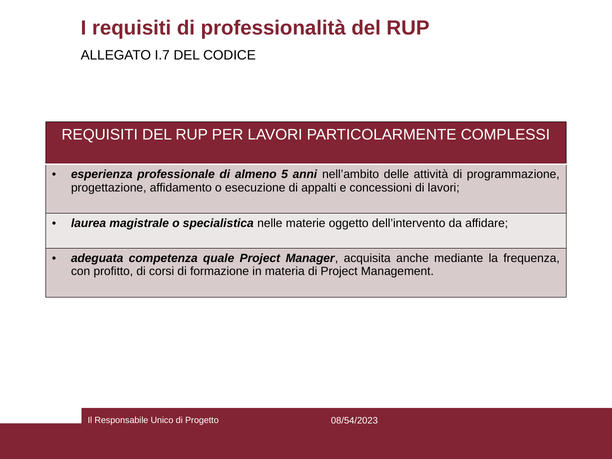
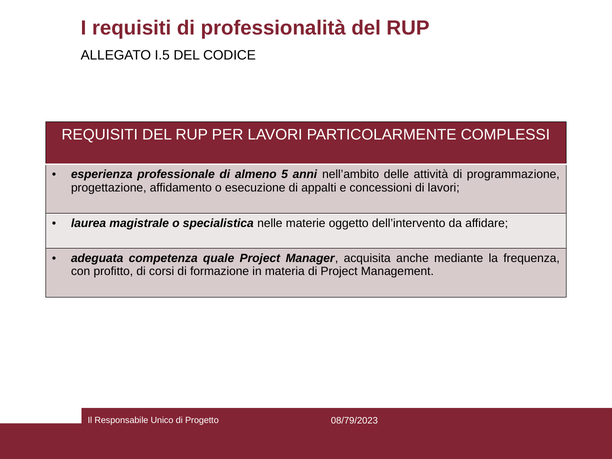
I.7: I.7 -> I.5
08/54/2023: 08/54/2023 -> 08/79/2023
